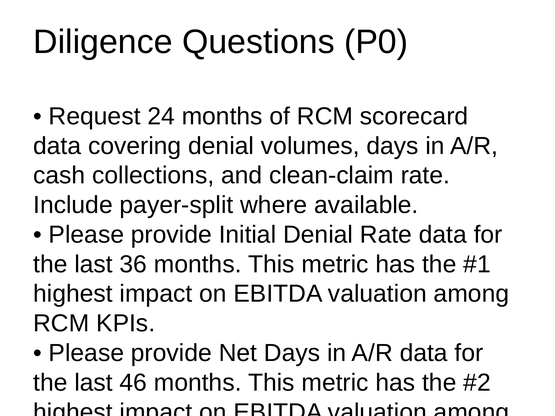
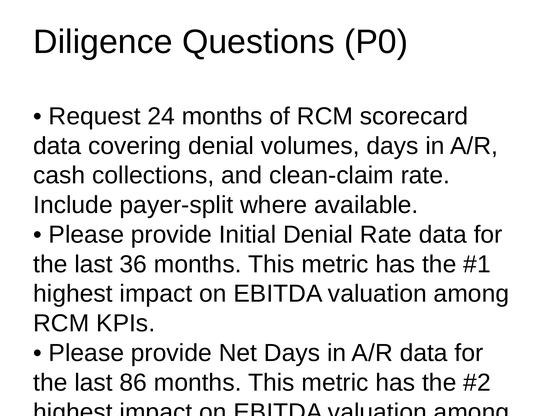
46: 46 -> 86
